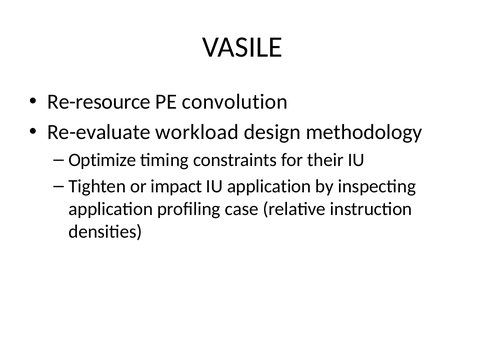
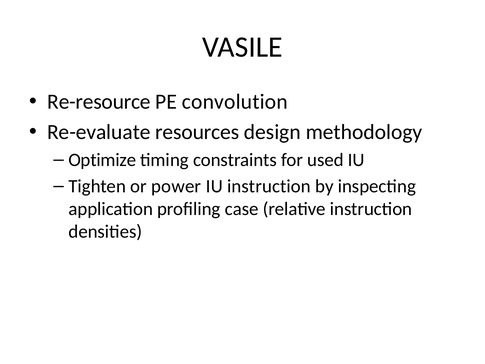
workload: workload -> resources
their: their -> used
impact: impact -> power
IU application: application -> instruction
